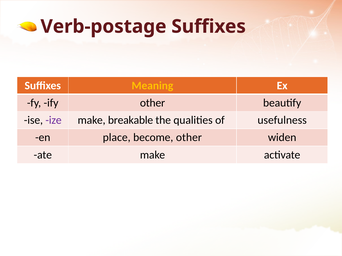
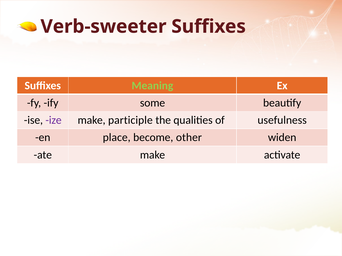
Verb-postage: Verb-postage -> Verb-sweeter
Meaning colour: yellow -> light green
ify other: other -> some
breakable: breakable -> participle
